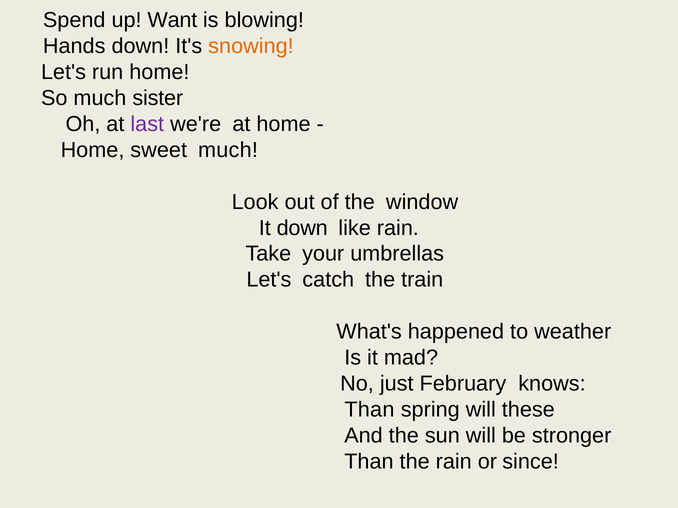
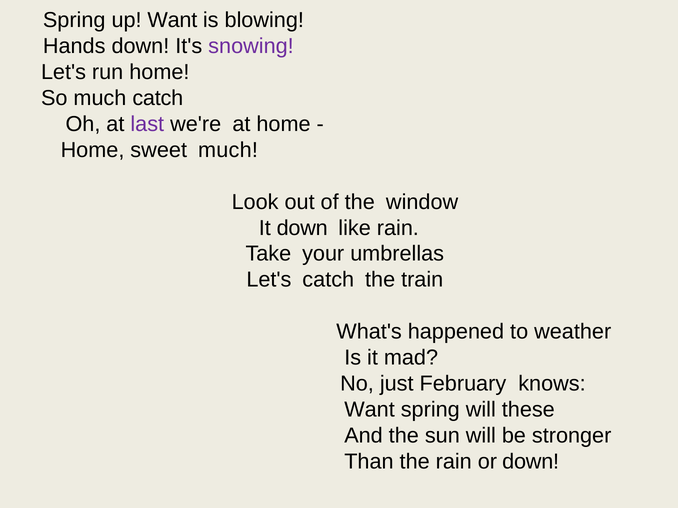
Spend at (74, 20): Spend -> Spring
snowing colour: orange -> purple
much sister: sister -> catch
Than at (369, 410): Than -> Want
or since: since -> down
